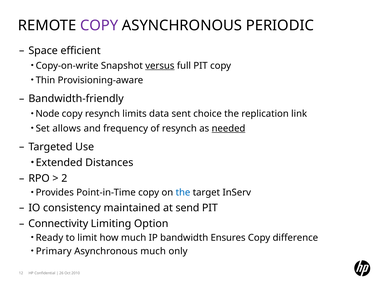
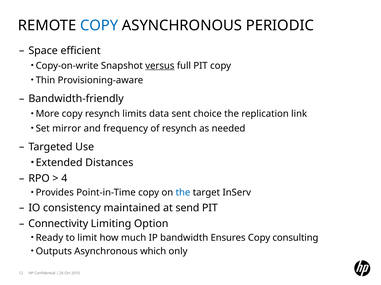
COPY at (99, 26) colour: purple -> blue
Node: Node -> More
allows: allows -> mirror
needed underline: present -> none
2: 2 -> 4
difference: difference -> consulting
Primary: Primary -> Outputs
Asynchronous much: much -> which
